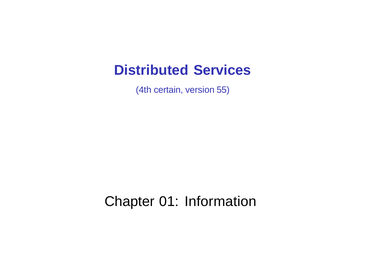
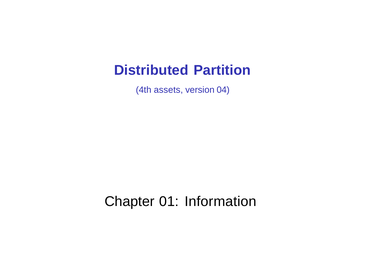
Services: Services -> Partition
certain: certain -> assets
55: 55 -> 04
